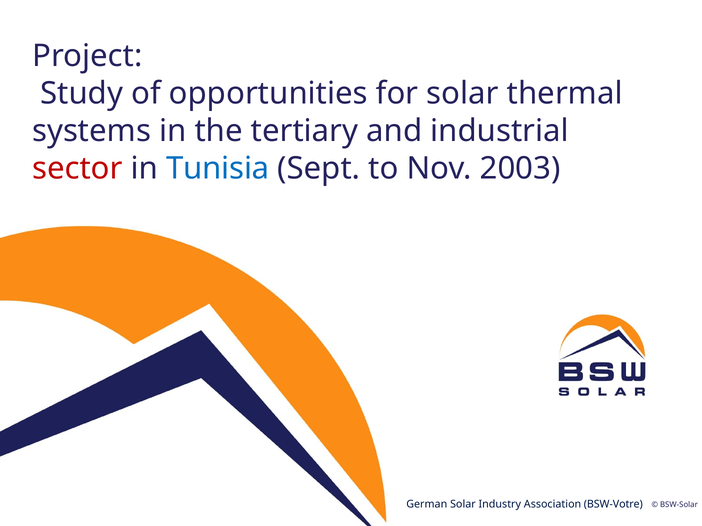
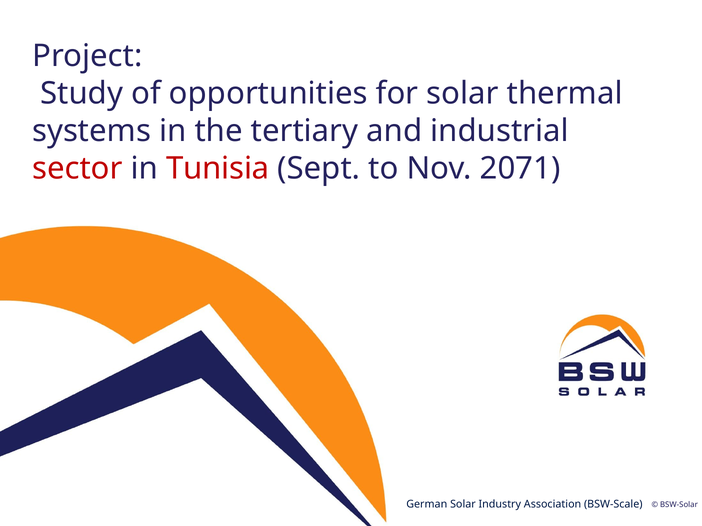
Tunisia colour: blue -> red
2003: 2003 -> 2071
BSW-Votre: BSW-Votre -> BSW-Scale
